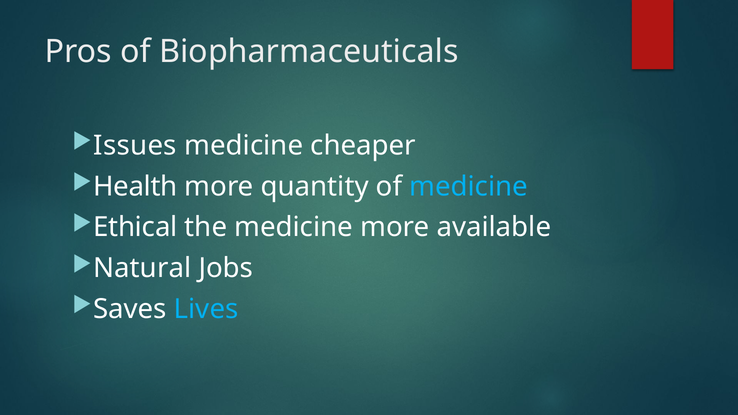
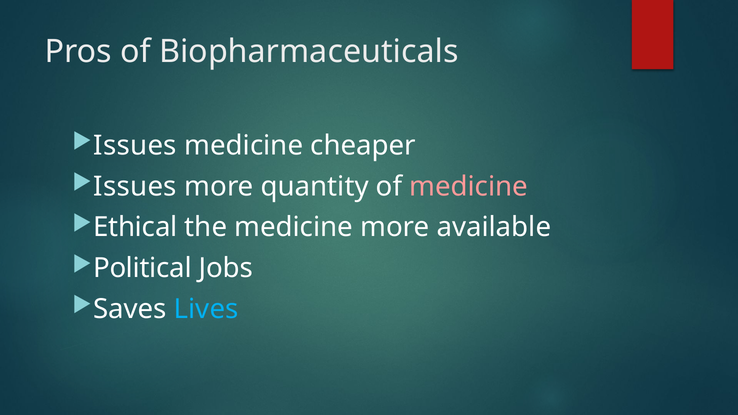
Health at (135, 186): Health -> Issues
medicine at (469, 186) colour: light blue -> pink
Natural: Natural -> Political
